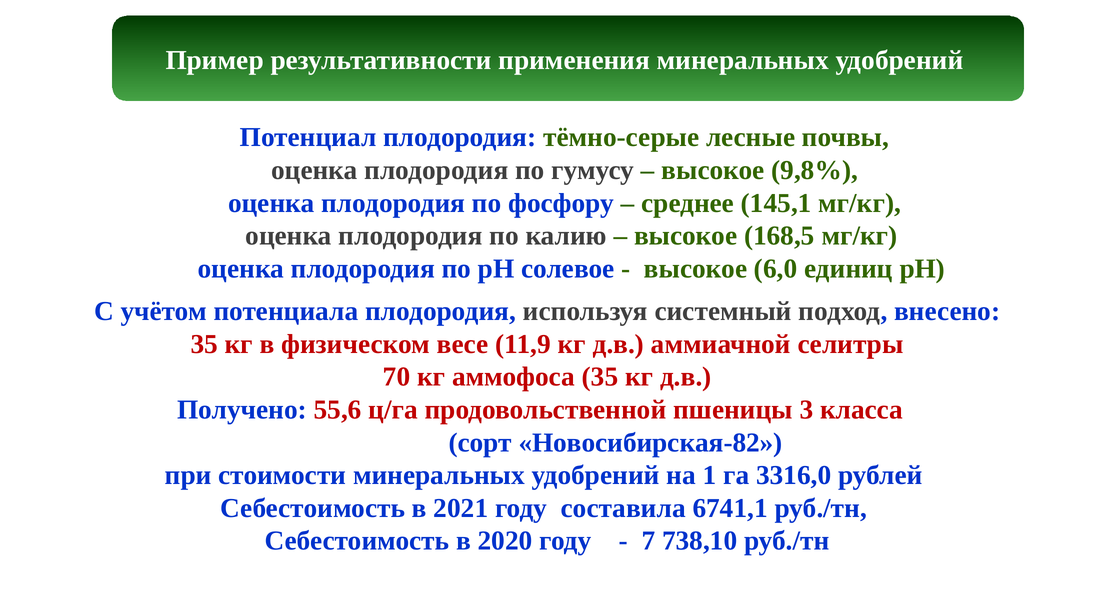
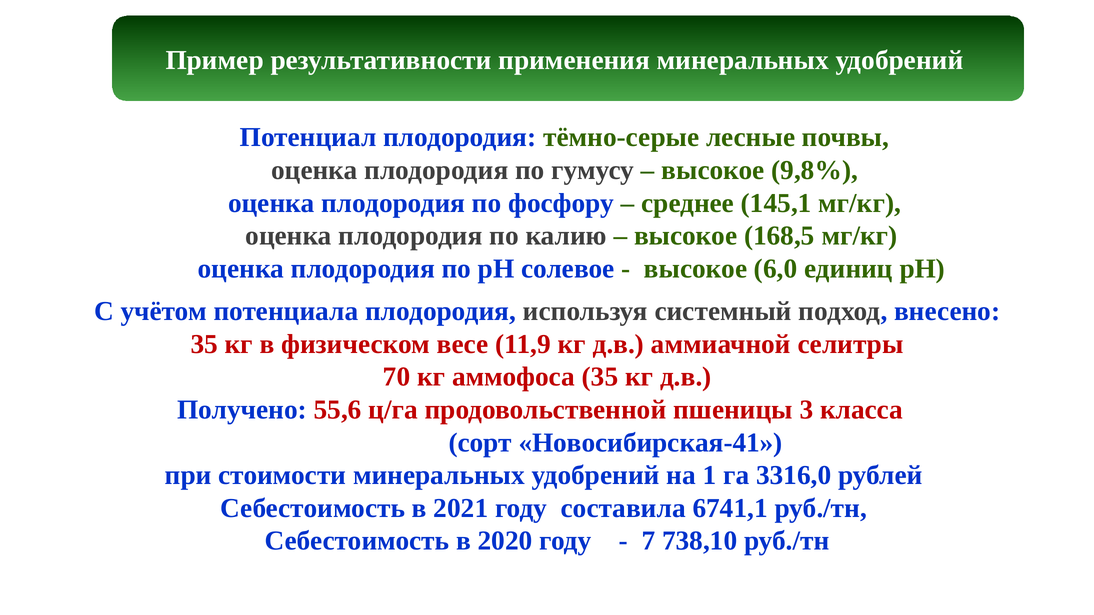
Новосибирская-82: Новосибирская-82 -> Новосибирская-41
